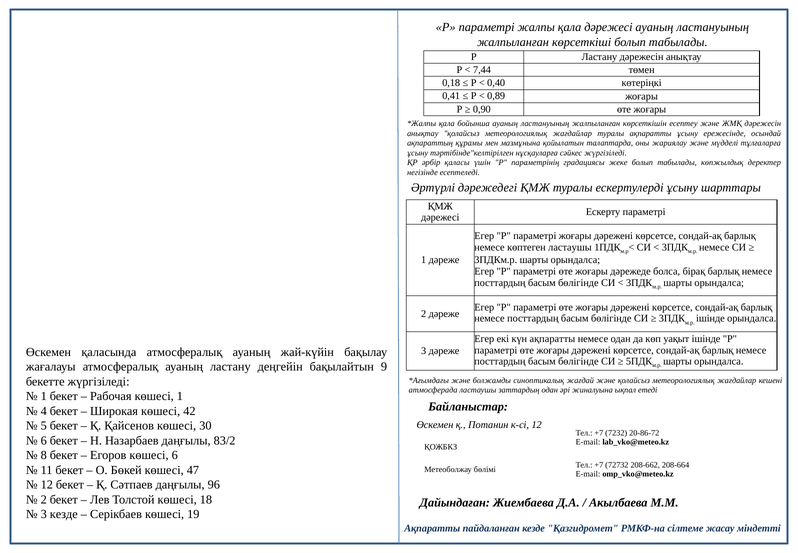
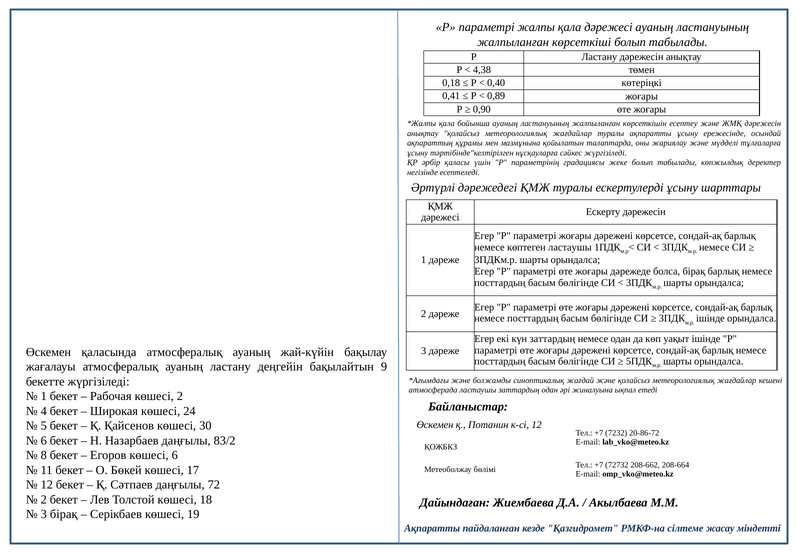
7,44: 7,44 -> 4,38
Ескерту параметрі: параметрі -> дәрежесін
күн ақпаратты: ақпаратты -> заттардың
көшесі 1: 1 -> 2
42: 42 -> 24
47: 47 -> 17
96: 96 -> 72
3 кезде: кезде -> бірақ
